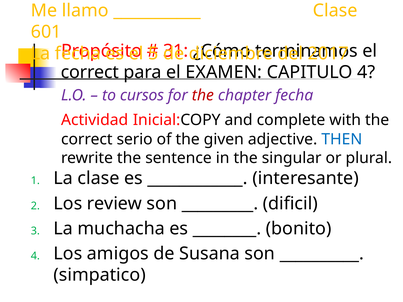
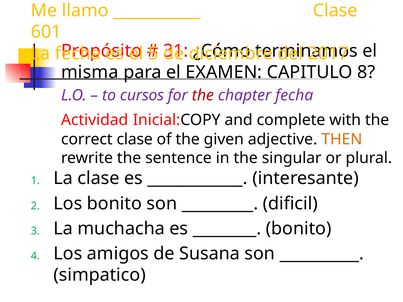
correct at (90, 72): correct -> misma
CAPITULO 4: 4 -> 8
correct serio: serio -> clase
THEN colour: blue -> orange
Los review: review -> bonito
